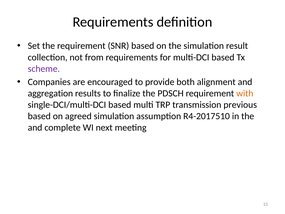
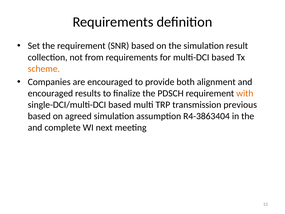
scheme colour: purple -> orange
aggregation at (50, 93): aggregation -> encouraged
R4-2017510: R4-2017510 -> R4-3863404
